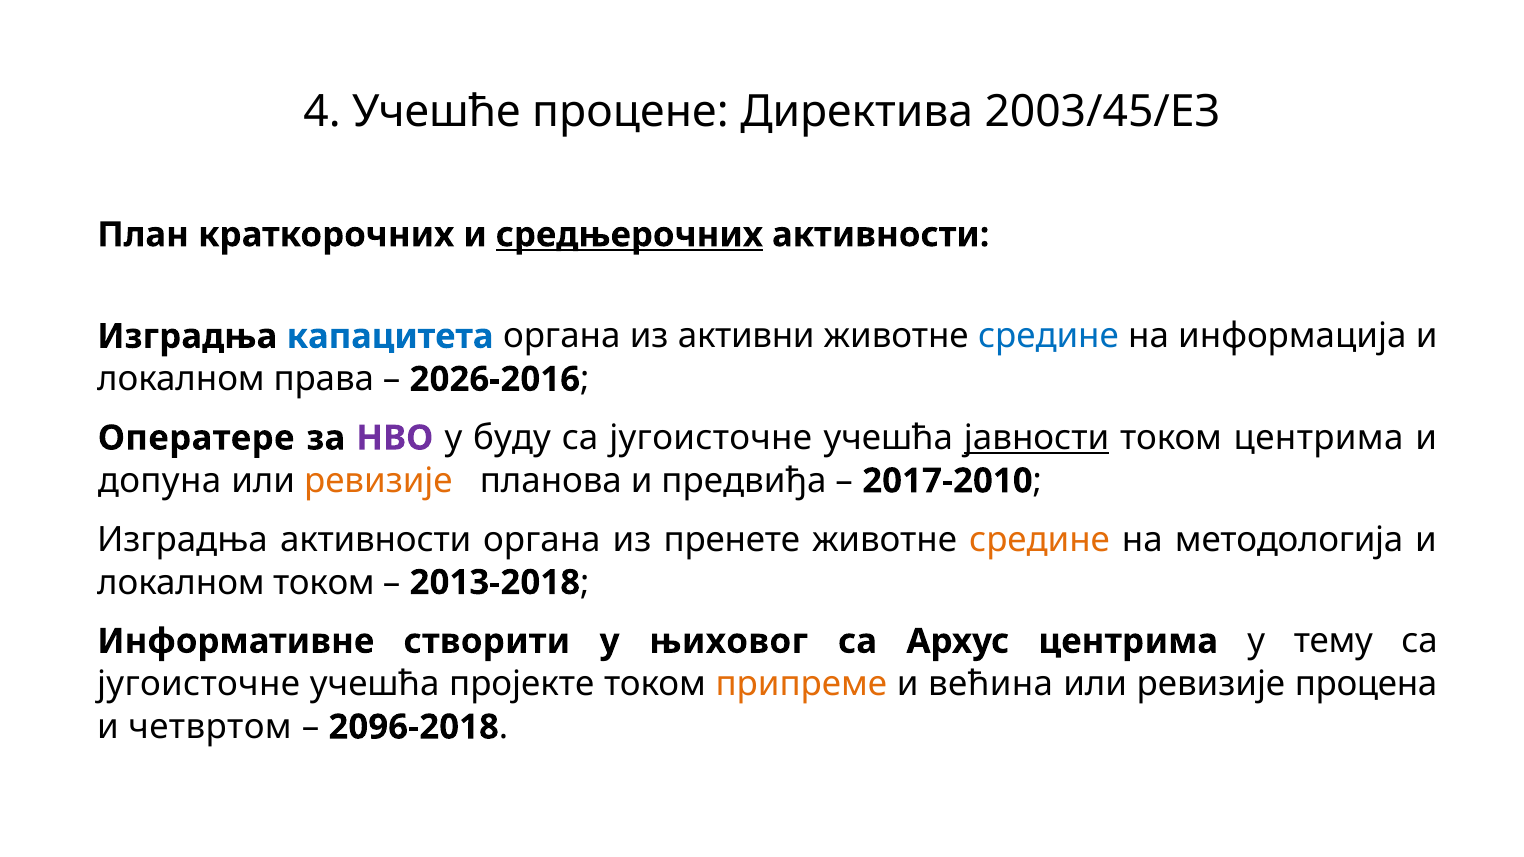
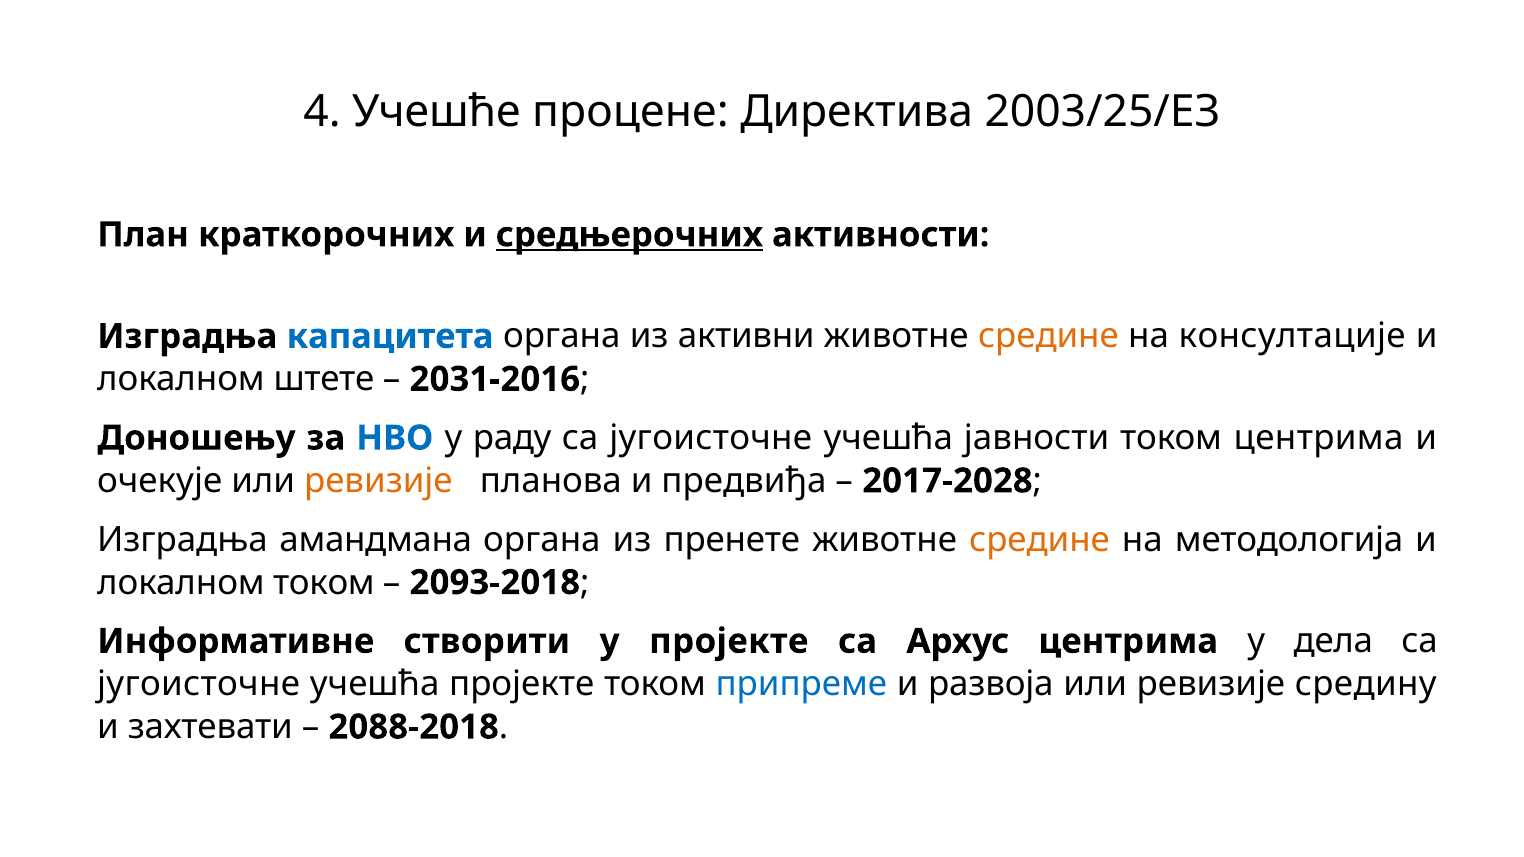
2003/45/EЗ: 2003/45/EЗ -> 2003/25/EЗ
средине at (1048, 337) colour: blue -> orange
информација: информација -> консултације
права: права -> штете
2026-2016: 2026-2016 -> 2031-2016
Оператере: Оператере -> Доношењу
НВО colour: purple -> blue
буду: буду -> раду
јавности underline: present -> none
допуна: допуна -> очекује
2017-2010: 2017-2010 -> 2017-2028
Изградња активности: активности -> амандмана
2013-2018: 2013-2018 -> 2093-2018
у њиховог: њиховог -> пројекте
тему: тему -> дела
припреме colour: orange -> blue
већина: већина -> развоја
процена: процена -> средину
четвртом: четвртом -> захтевати
2096-2018: 2096-2018 -> 2088-2018
